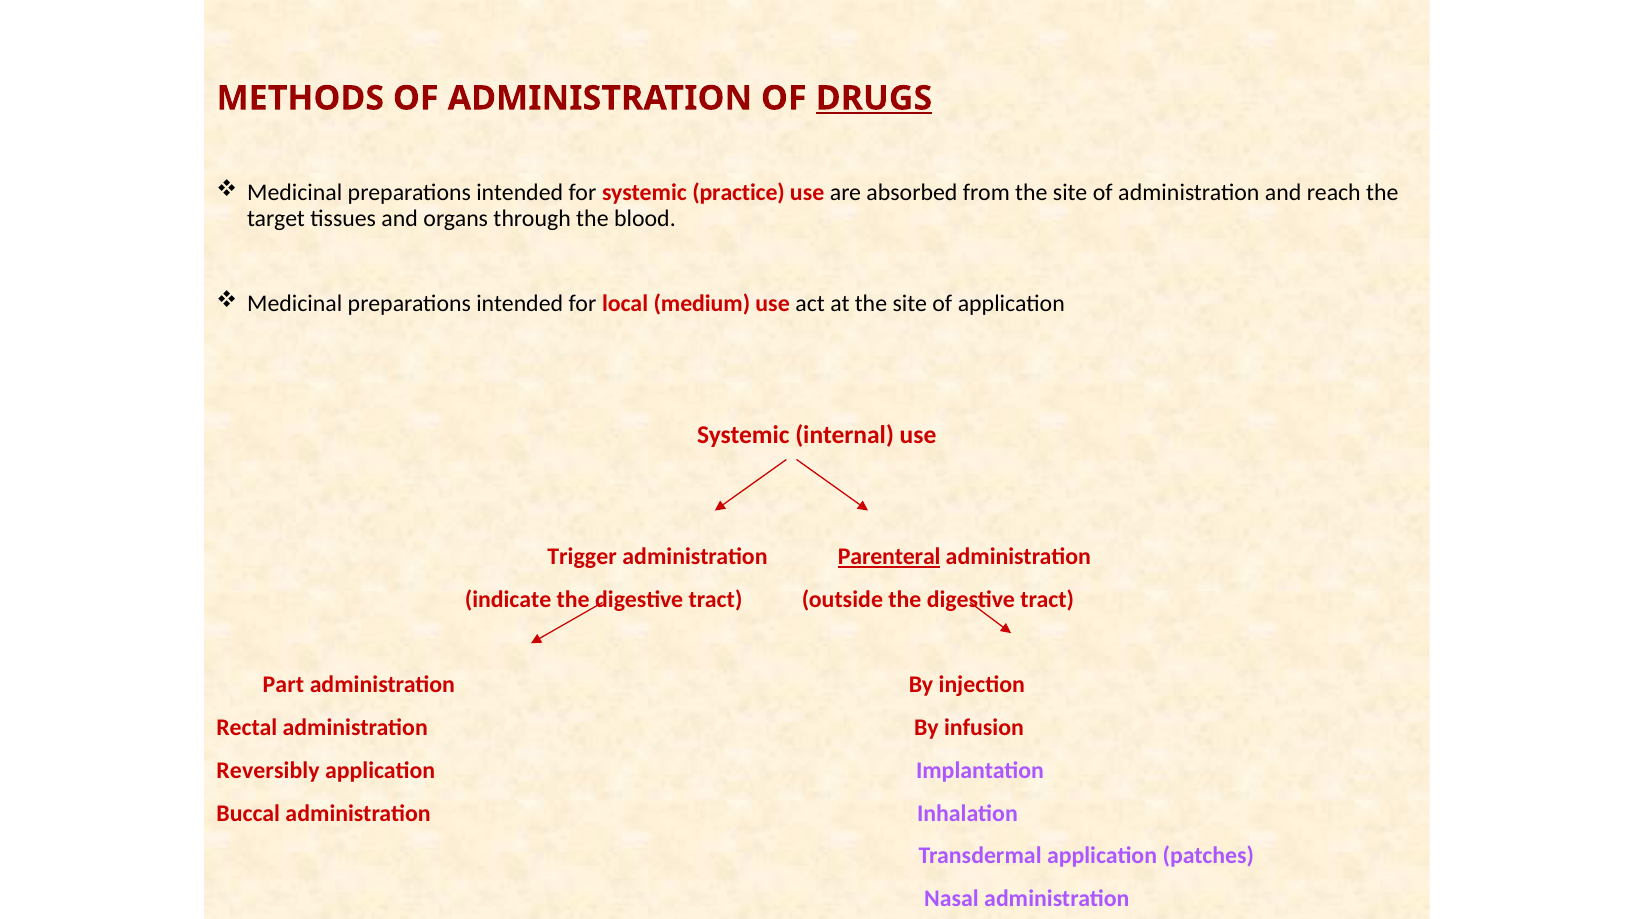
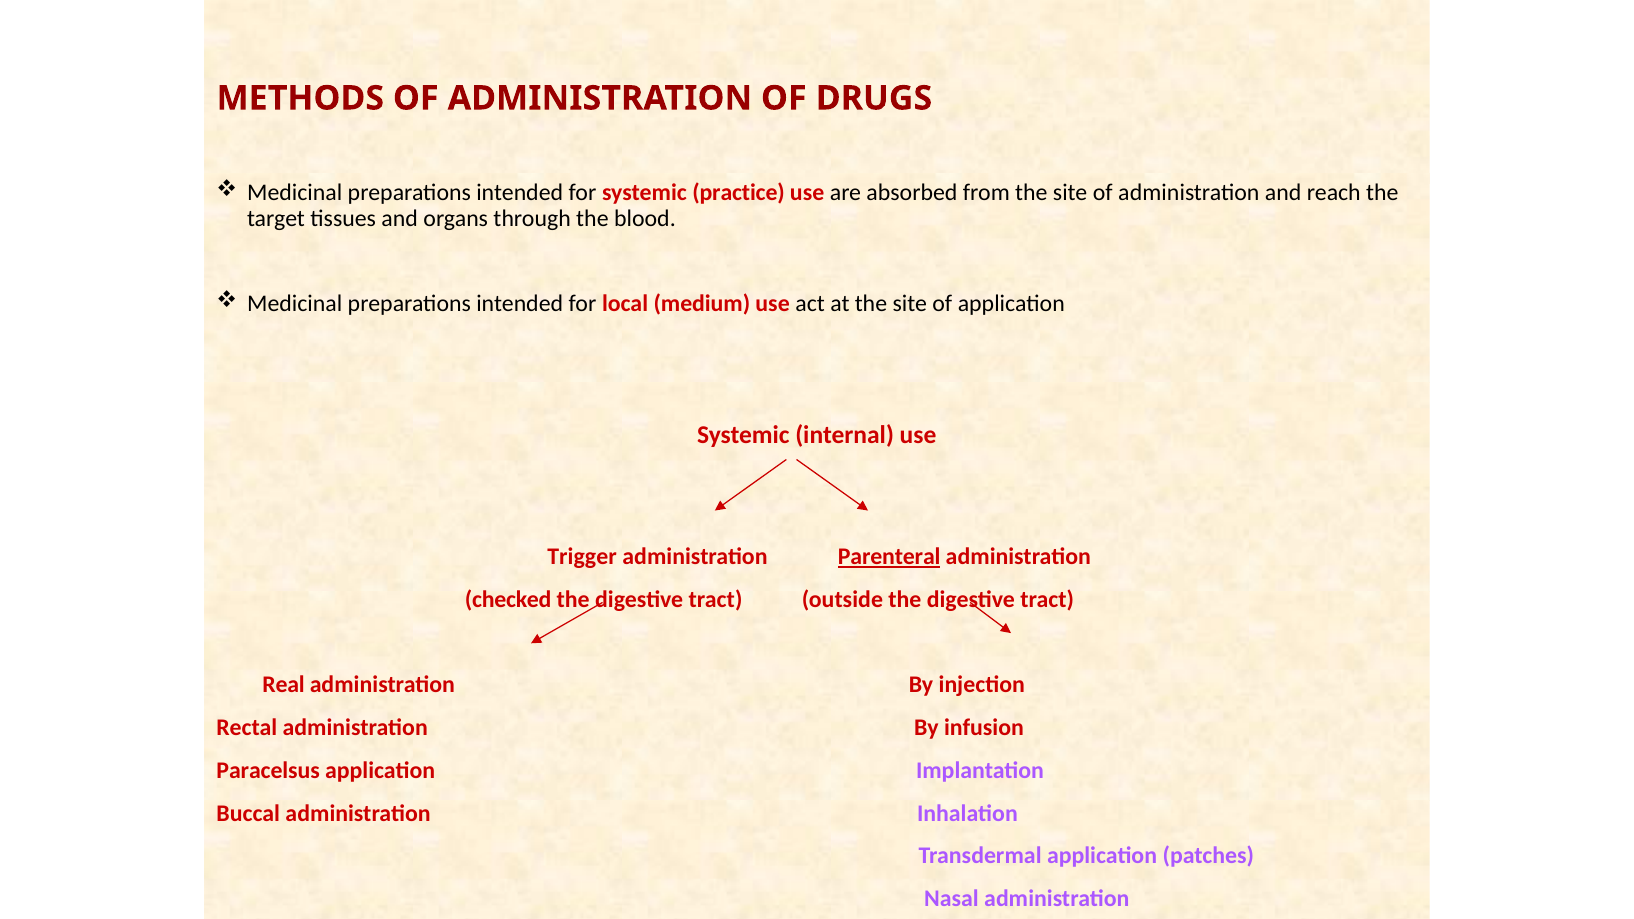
DRUGS underline: present -> none
indicate: indicate -> checked
Part: Part -> Real
Reversibly: Reversibly -> Paracelsus
